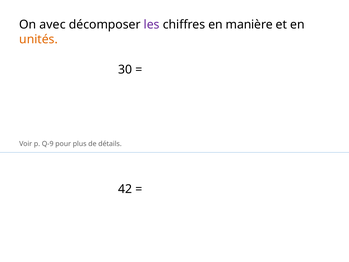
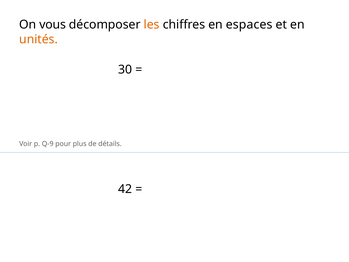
avec: avec -> vous
les colour: purple -> orange
manière: manière -> espaces
